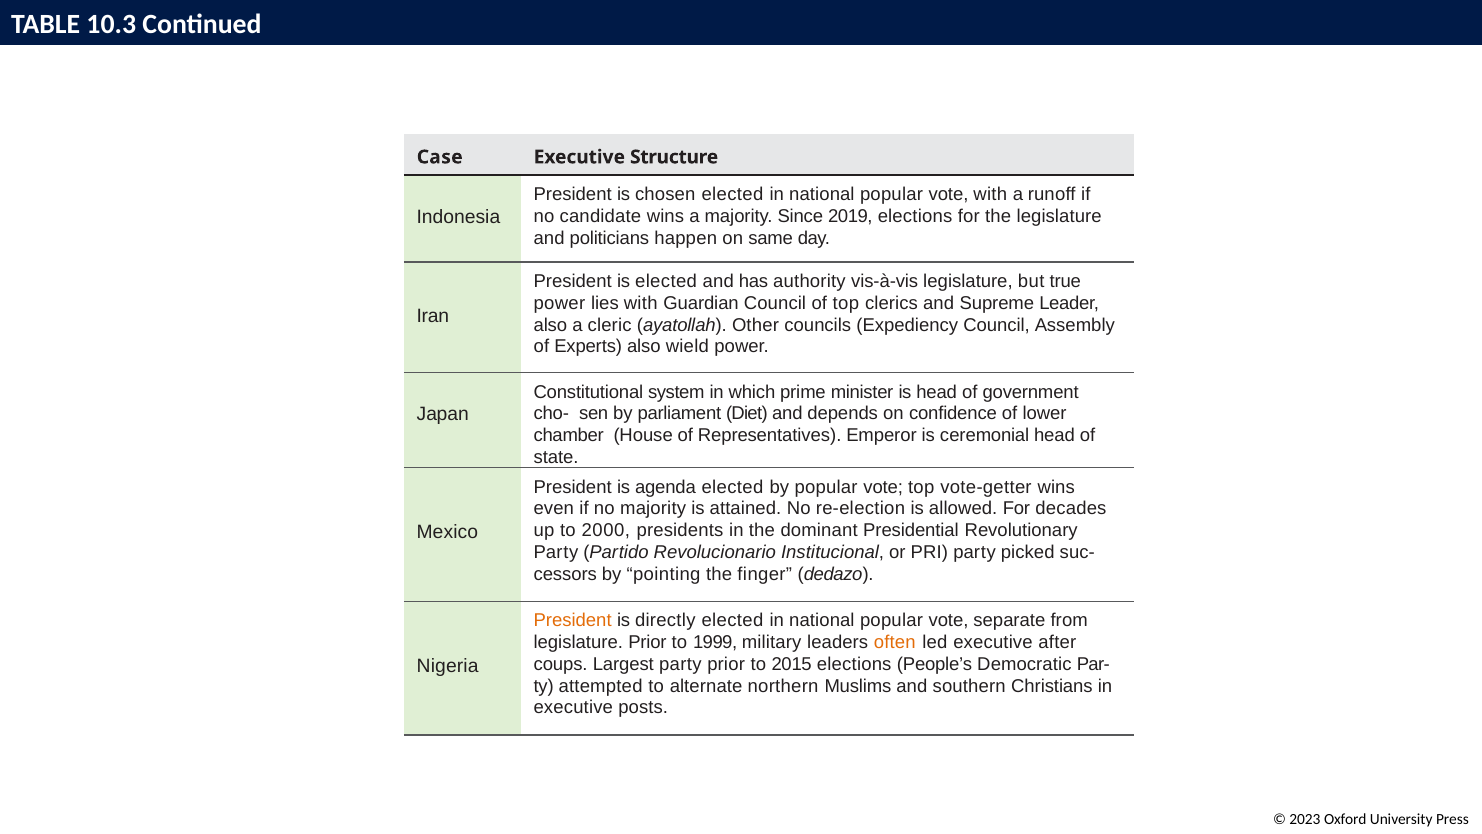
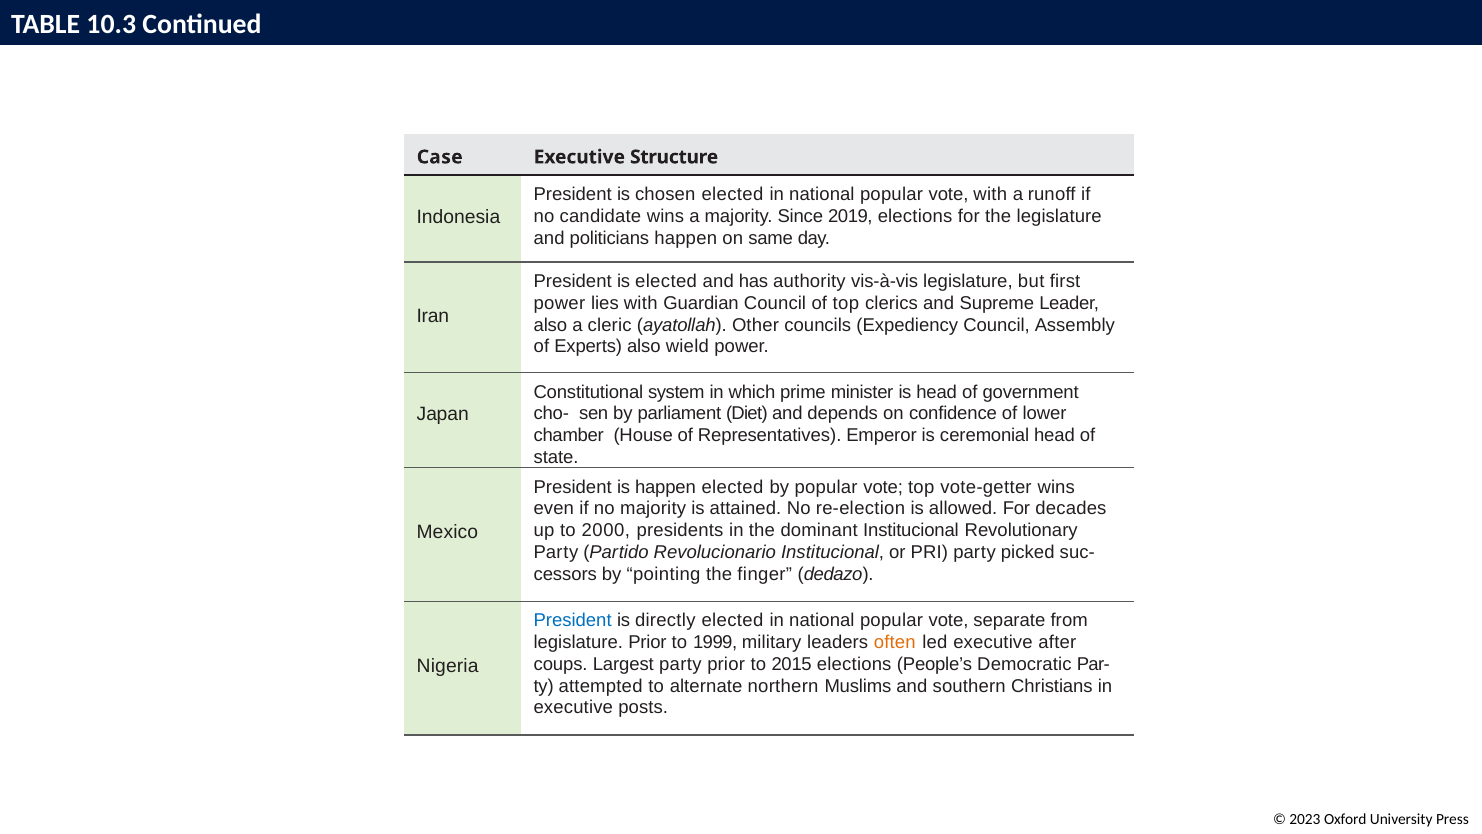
true: true -> first
is agenda: agenda -> happen
dominant Presidential: Presidential -> Institucional
President at (573, 620) colour: orange -> blue
